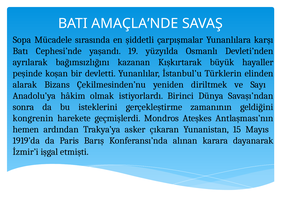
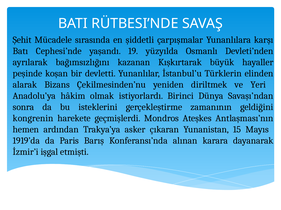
AMAÇLA’NDE: AMAÇLA’NDE -> RÜTBESI’NDE
Sopa: Sopa -> Şehit
Sayı: Sayı -> Yeri
